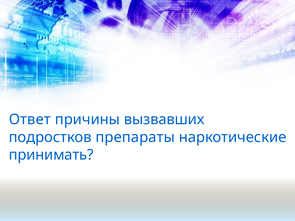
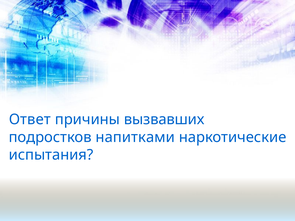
препараты: препараты -> напитками
принимать: принимать -> испытания
